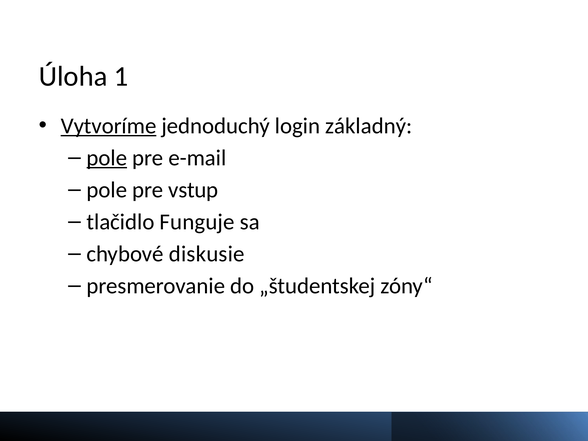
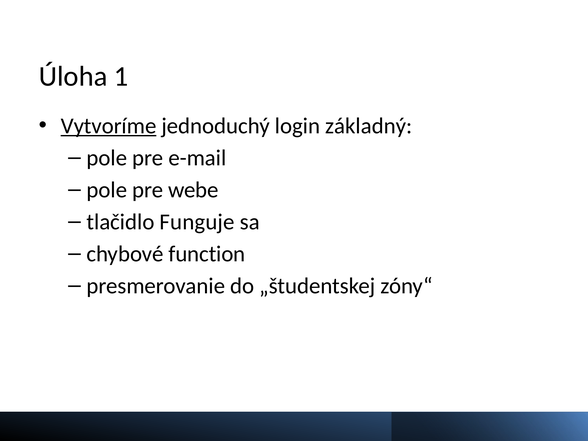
pole at (107, 158) underline: present -> none
vstup: vstup -> webe
diskusie: diskusie -> function
